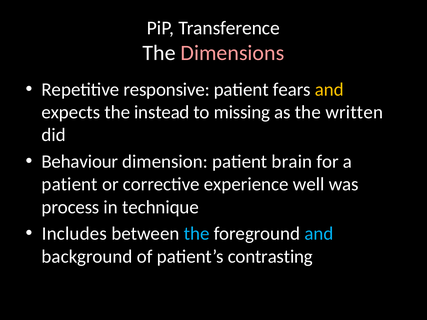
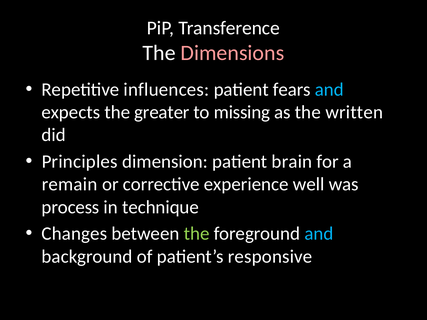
responsive: responsive -> influences
and at (329, 90) colour: yellow -> light blue
instead: instead -> greater
Behaviour: Behaviour -> Principles
patient at (70, 184): patient -> remain
Includes: Includes -> Changes
the at (197, 234) colour: light blue -> light green
contrasting: contrasting -> responsive
